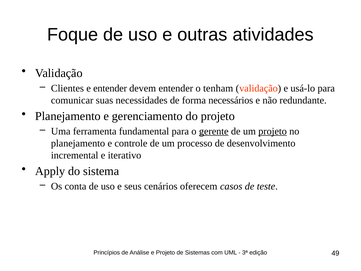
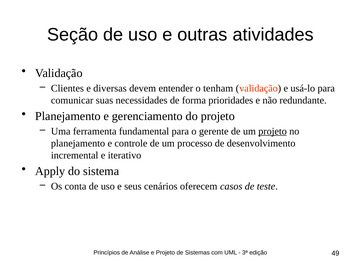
Foque: Foque -> Seção
e entender: entender -> diversas
necessários: necessários -> prioridades
gerente underline: present -> none
